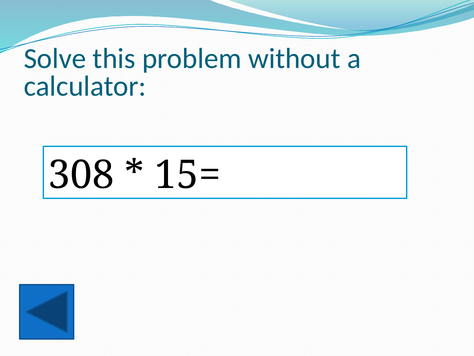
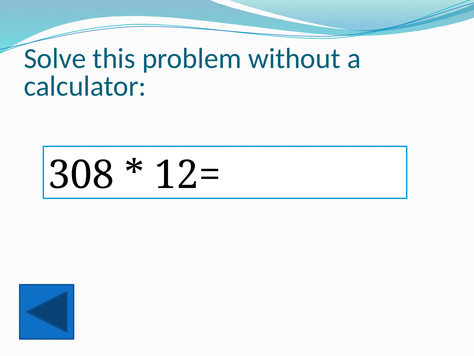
15=: 15= -> 12=
